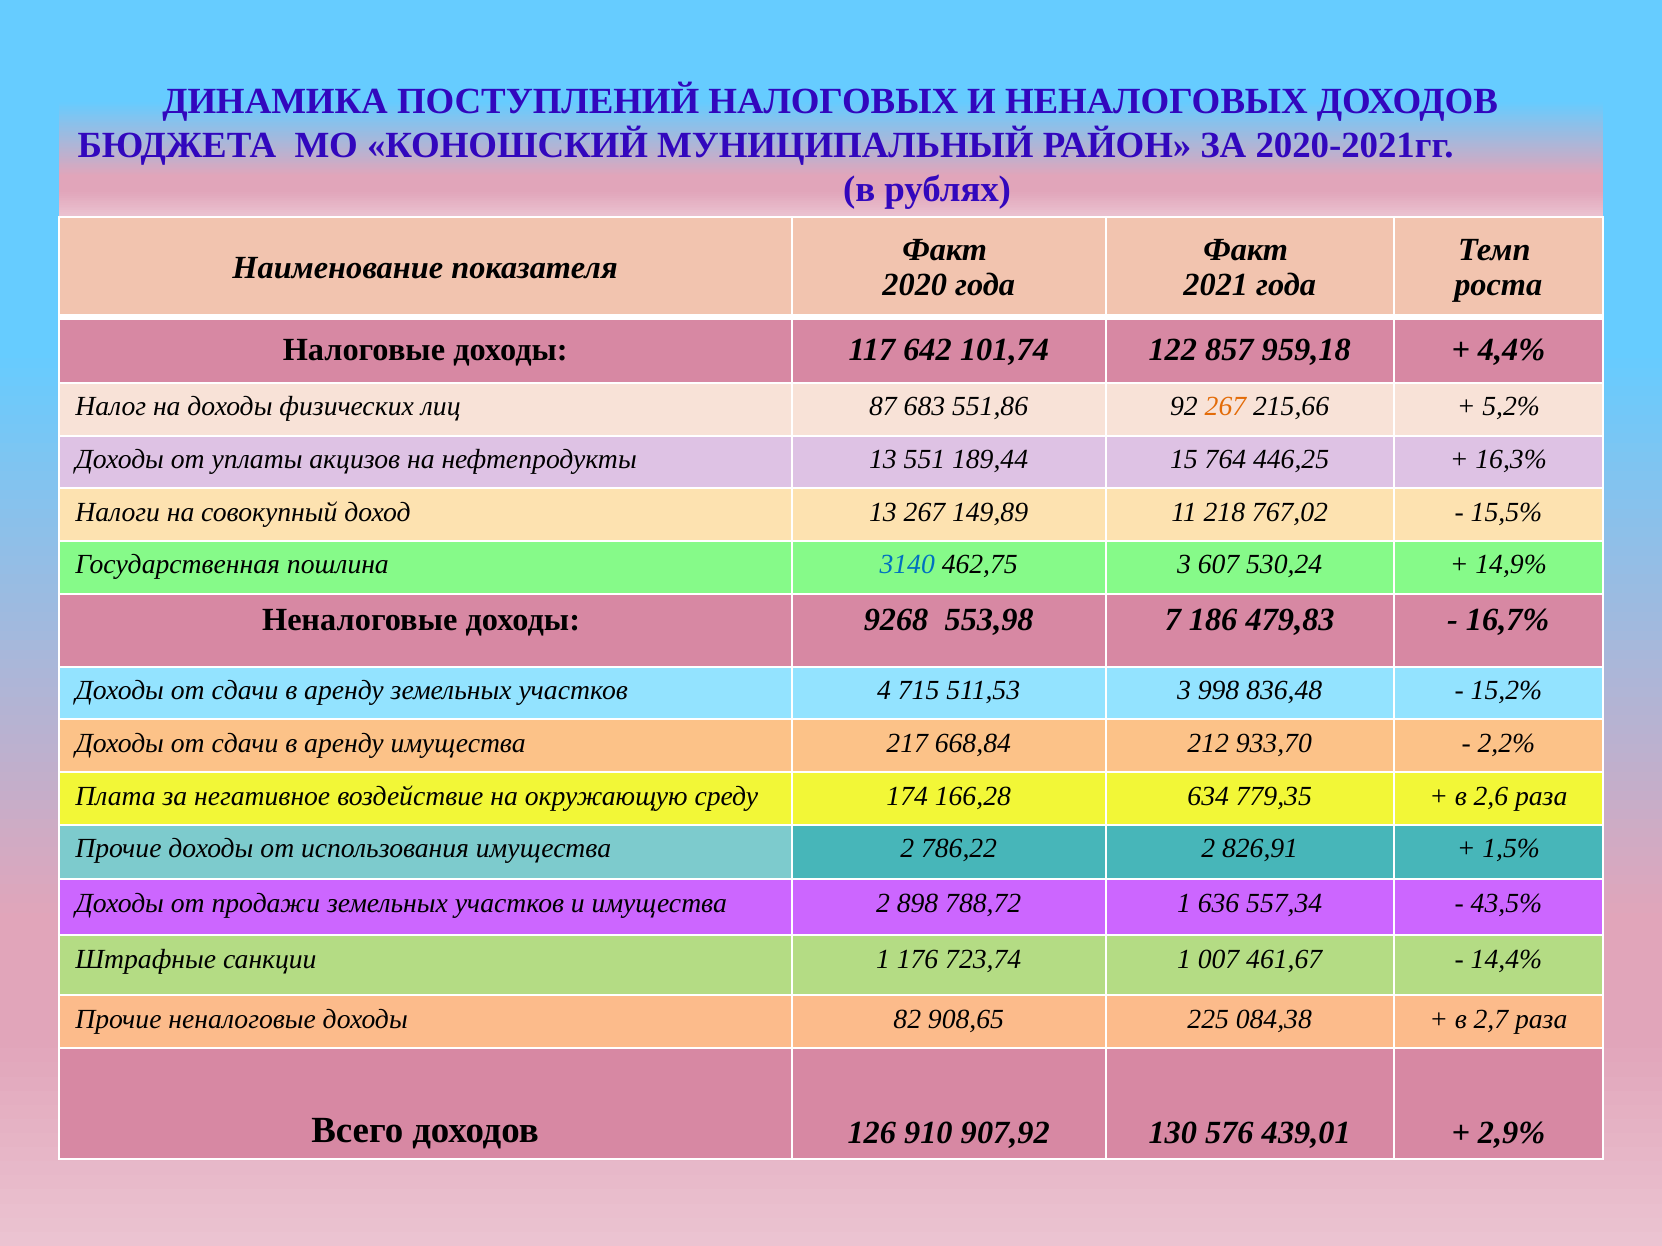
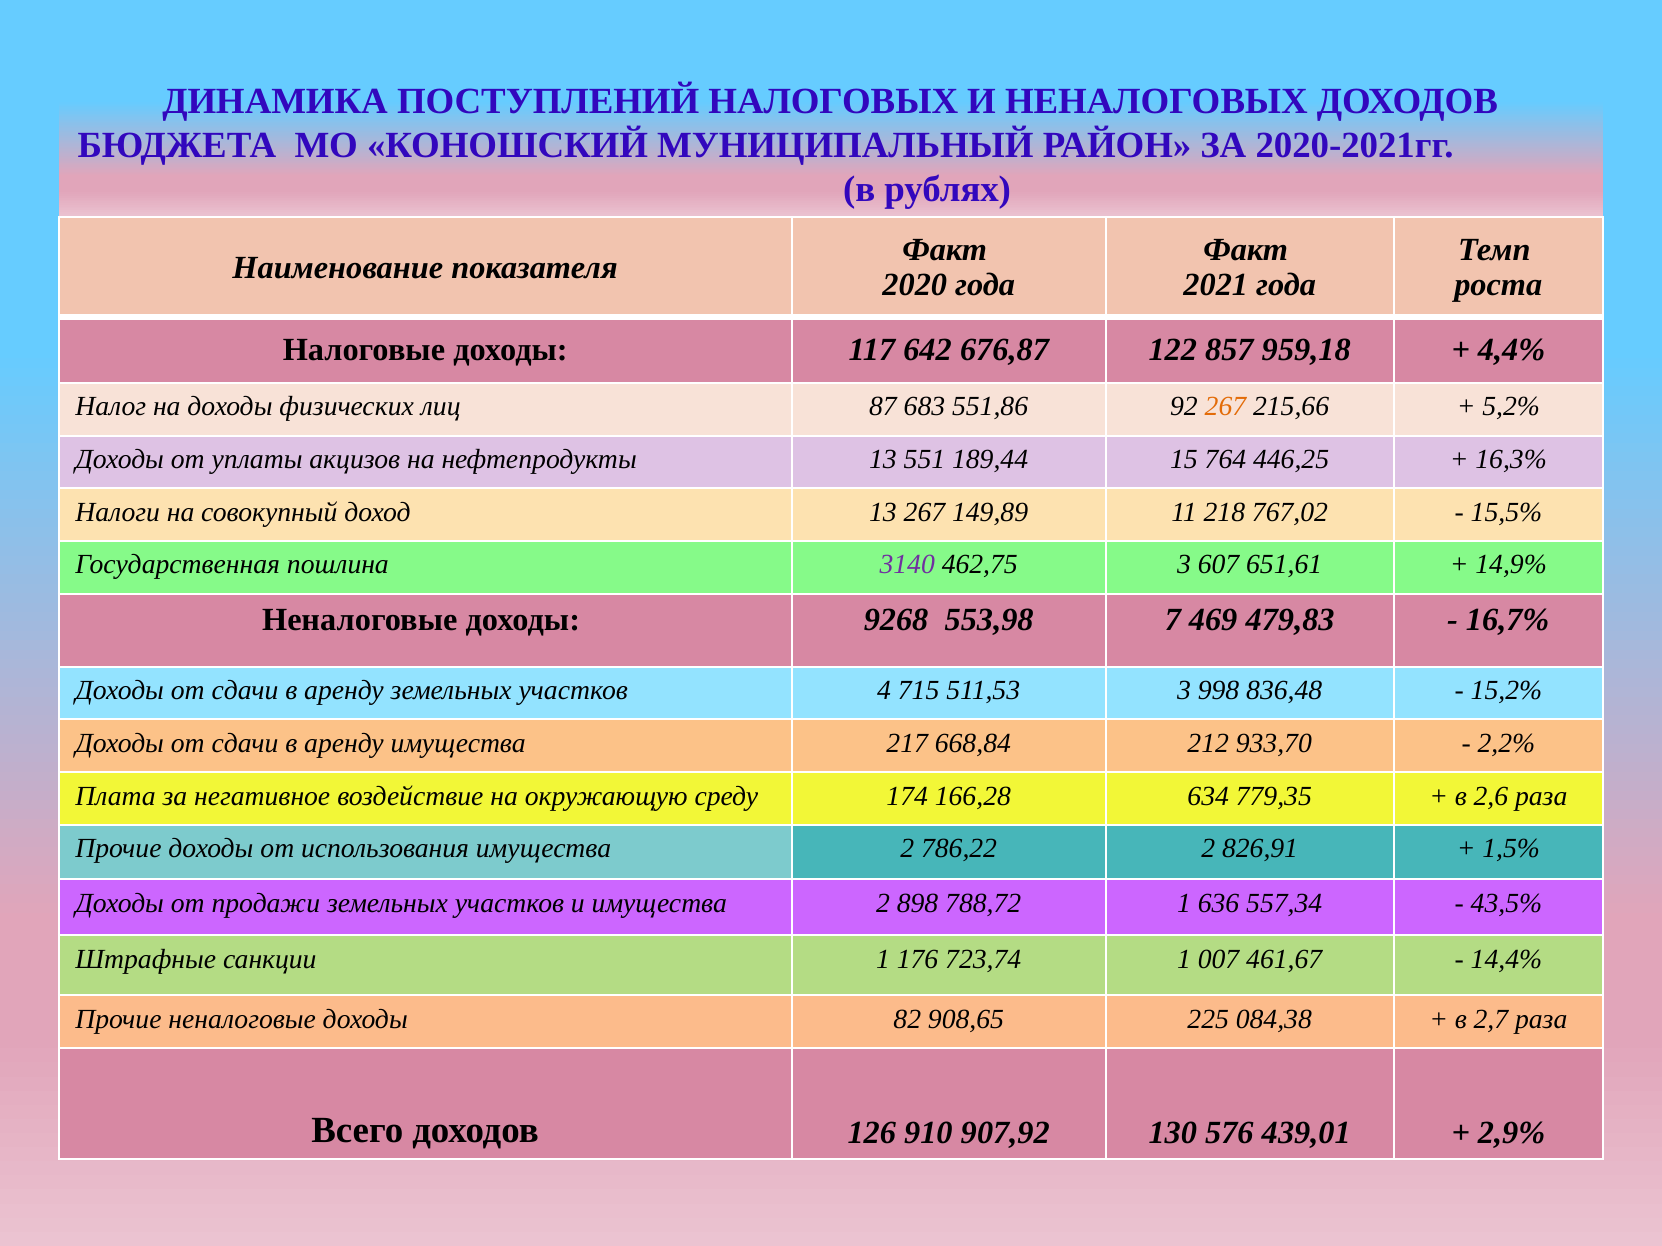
101,74: 101,74 -> 676,87
3140 colour: blue -> purple
530,24: 530,24 -> 651,61
186: 186 -> 469
